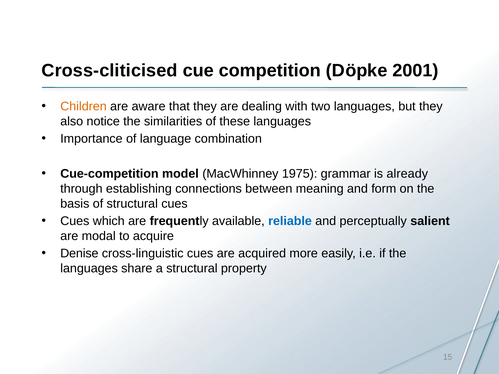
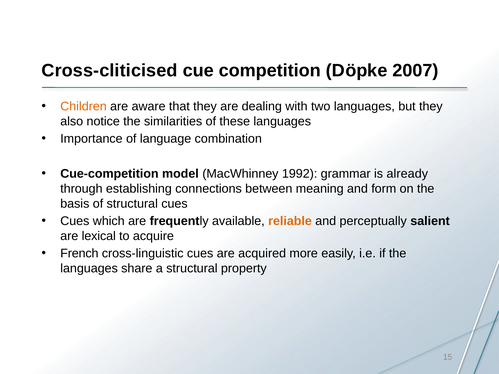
2001: 2001 -> 2007
1975: 1975 -> 1992
reliable colour: blue -> orange
modal: modal -> lexical
Denise: Denise -> French
